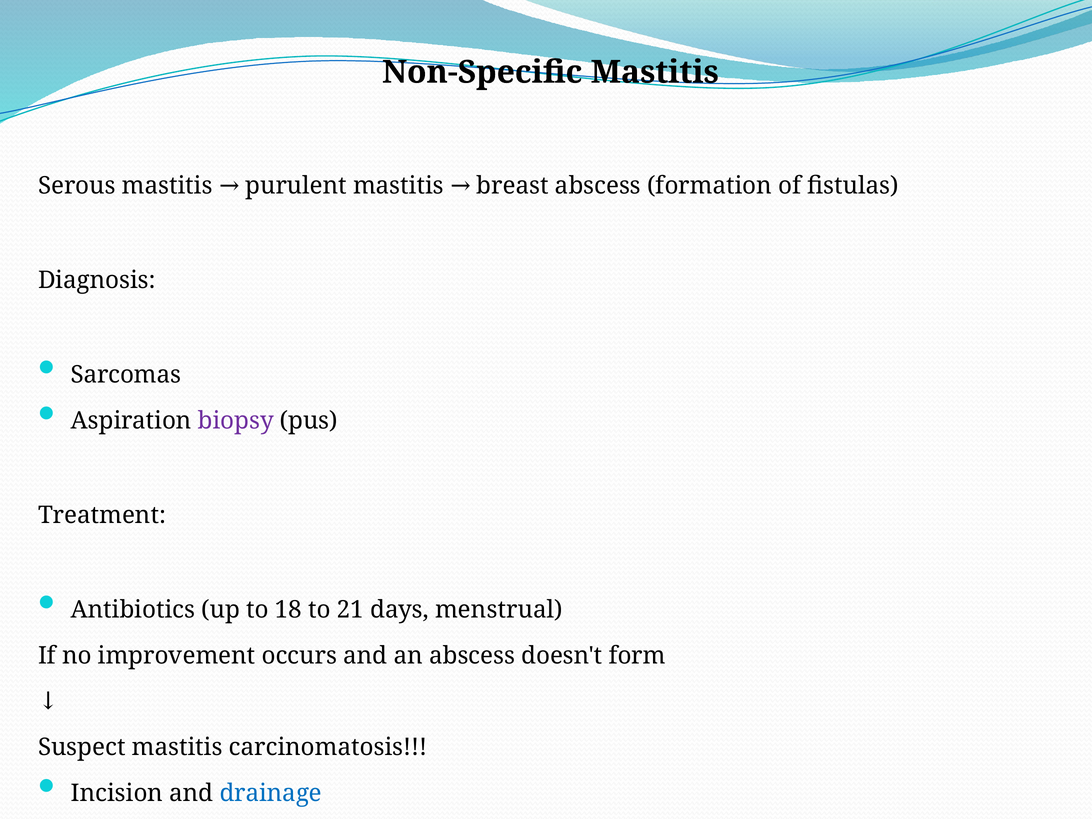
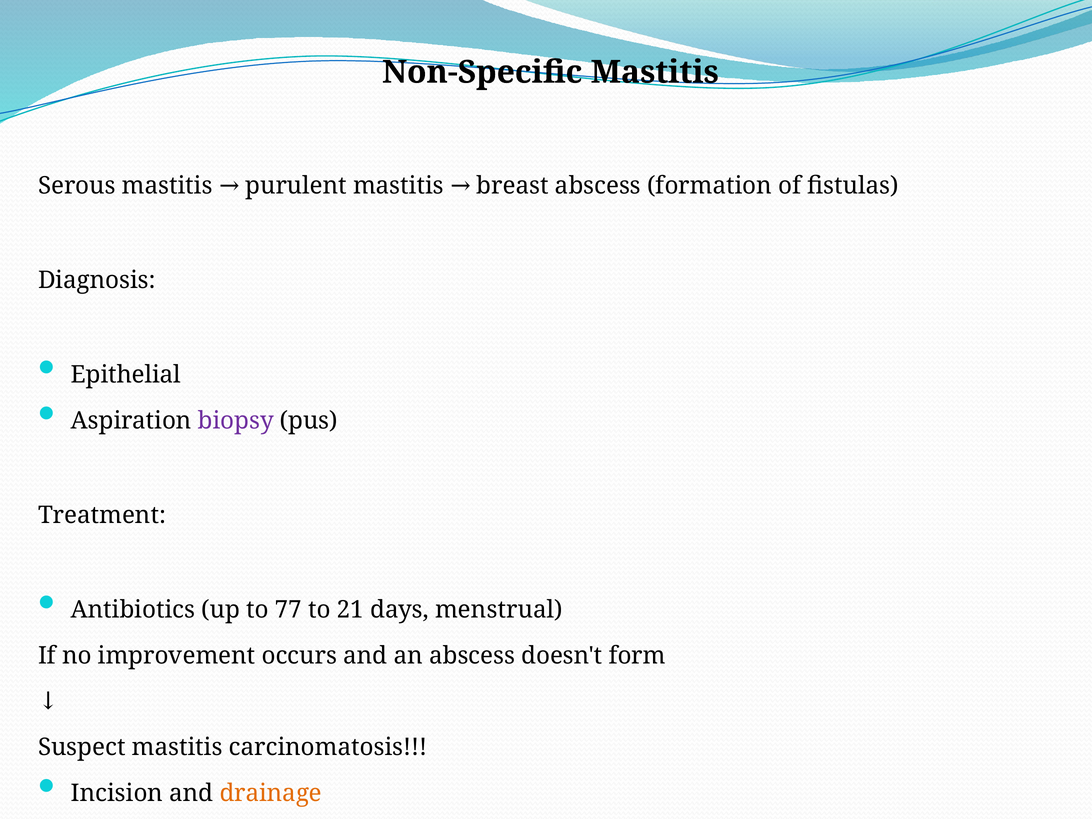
Sarcomas: Sarcomas -> Epithelial
18: 18 -> 77
drainage colour: blue -> orange
